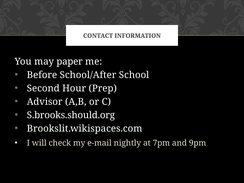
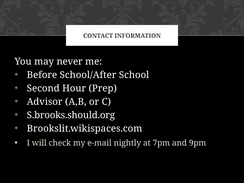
paper: paper -> never
